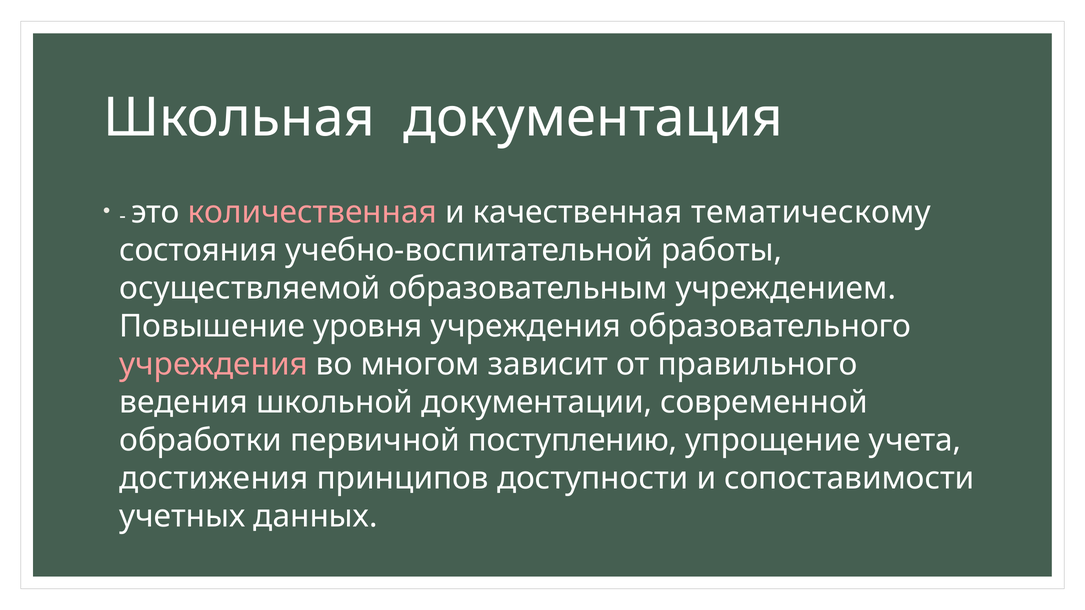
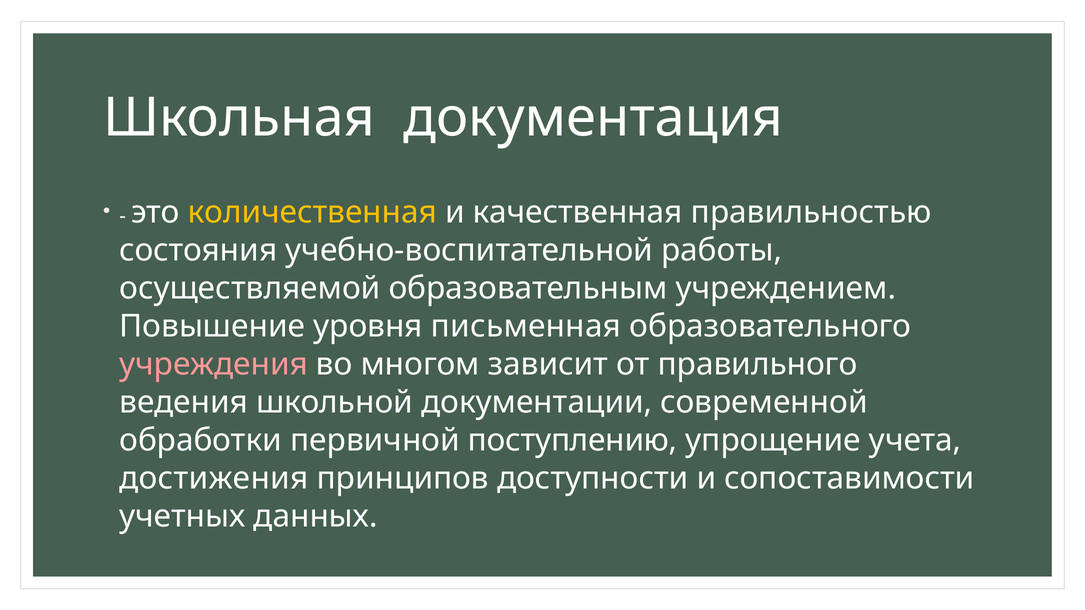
количественная colour: pink -> yellow
тематическому: тематическому -> правильностью
уровня учреждения: учреждения -> письменная
